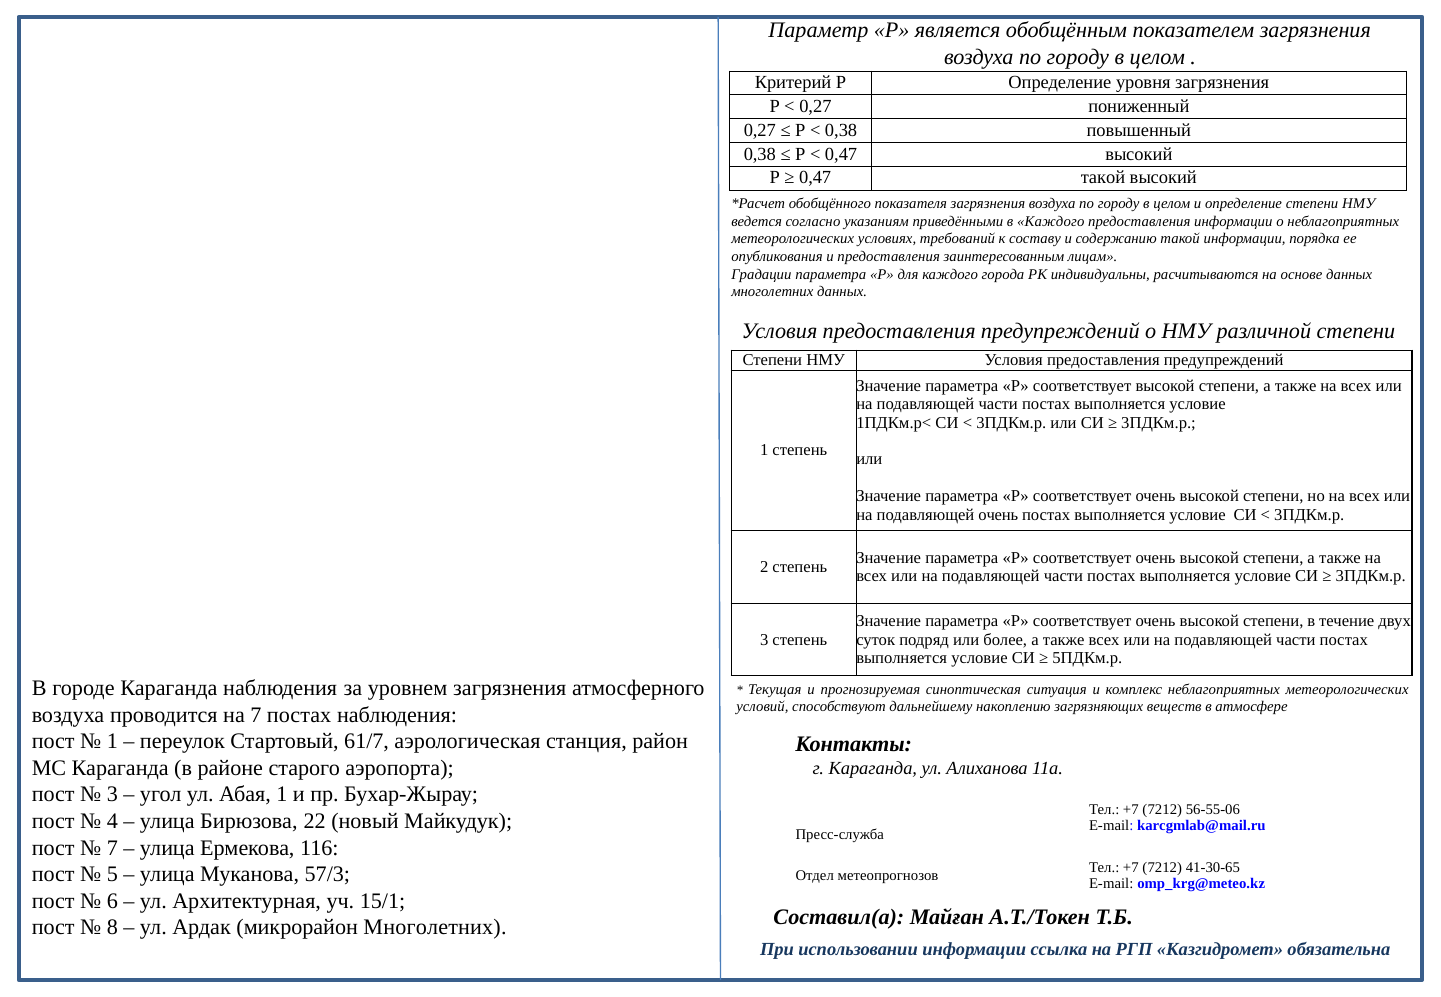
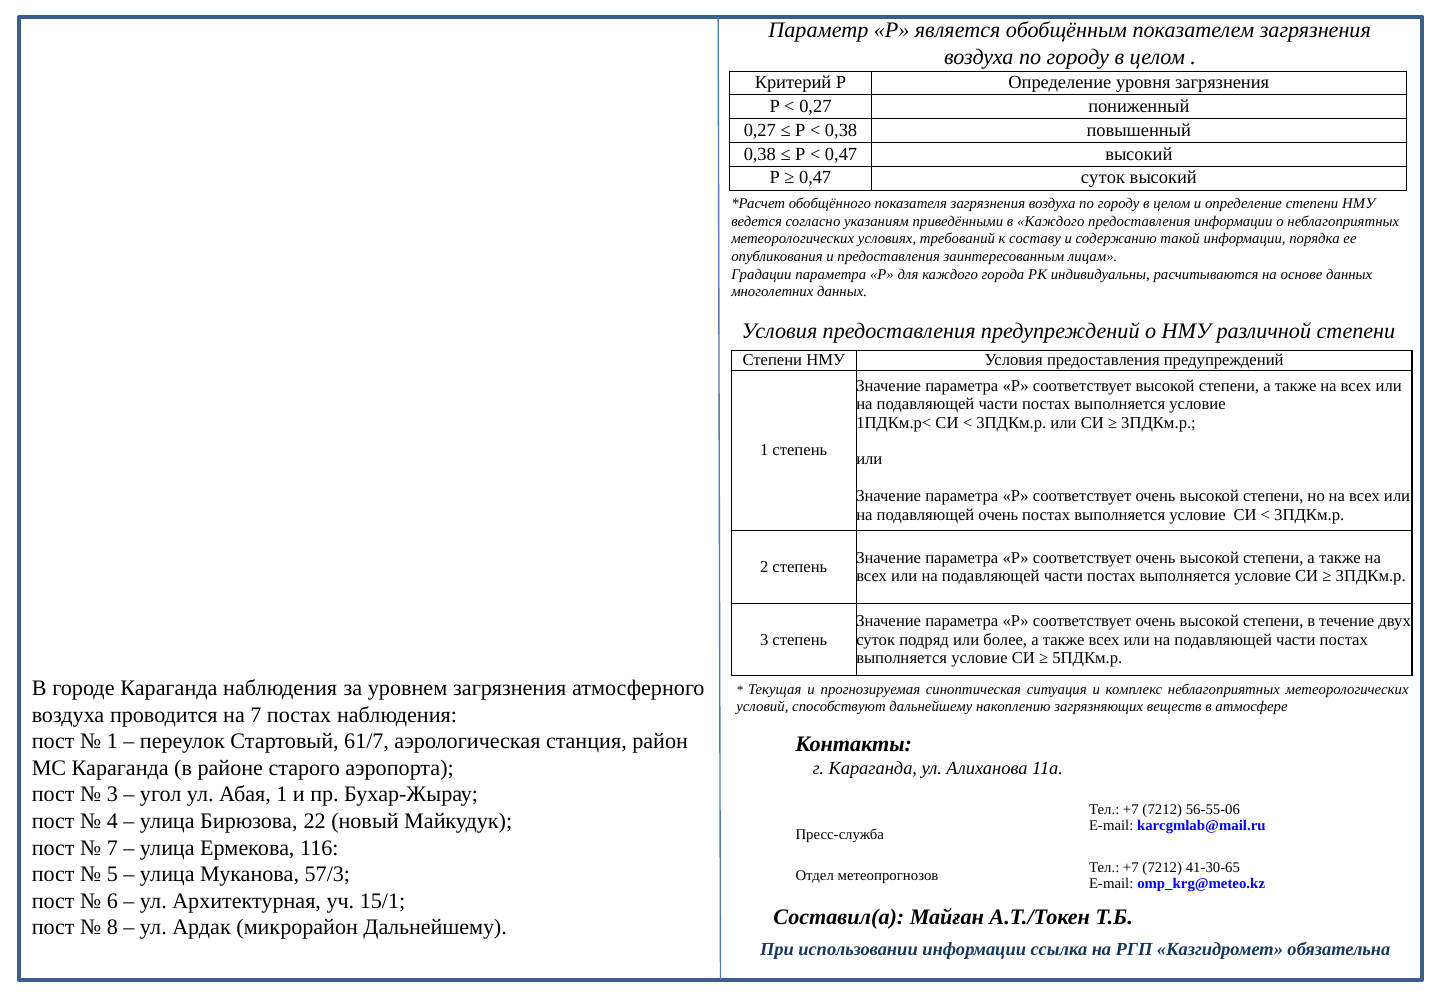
0,47 такой: такой -> суток
микрорайон Многолетних: Многолетних -> Дальнейшему
